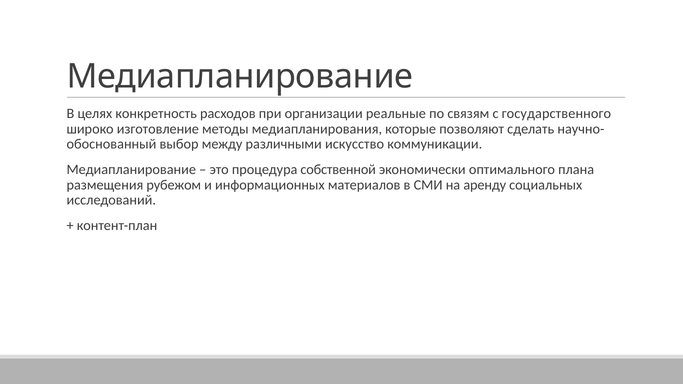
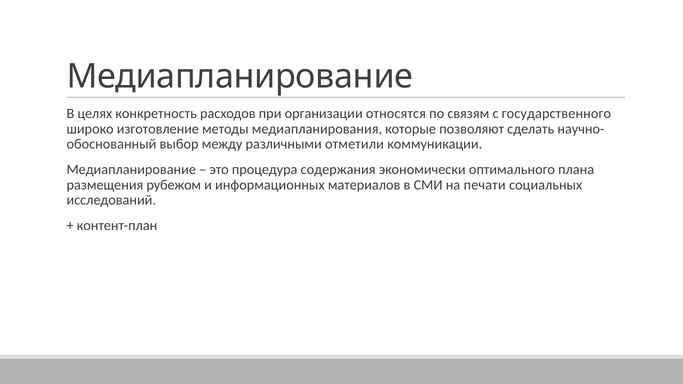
реальные: реальные -> относятся
искусство: искусство -> отметили
собственной: собственной -> содержания
аренду: аренду -> печати
